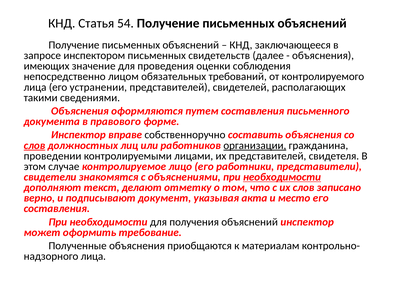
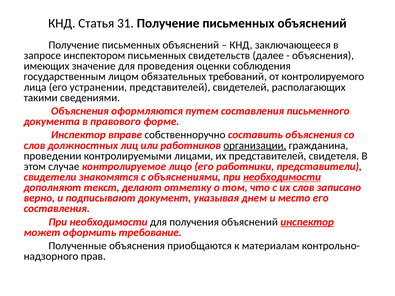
54: 54 -> 31
непосредственно: непосредственно -> государственным
слов at (34, 146) underline: present -> none
акта: акта -> днем
инспектор at (307, 222) underline: none -> present
лица at (93, 257): лица -> прав
